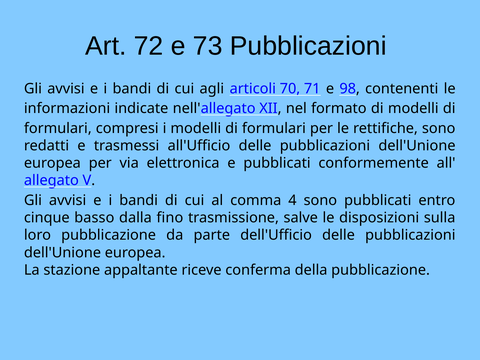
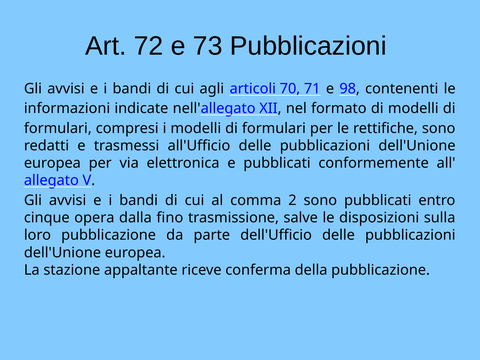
4: 4 -> 2
basso: basso -> opera
